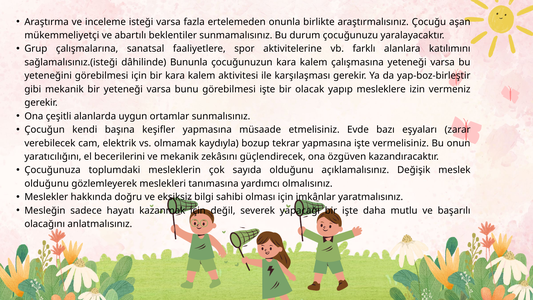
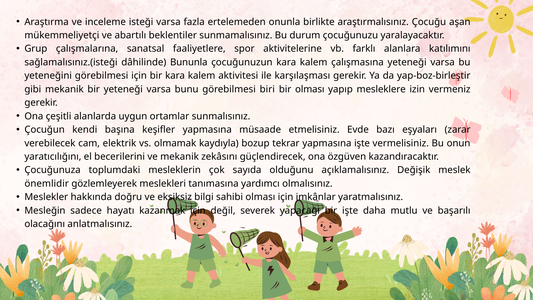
görebilmesi işte: işte -> biri
bir olacak: olacak -> olması
olduğunu at (47, 184): olduğunu -> önemlidir
